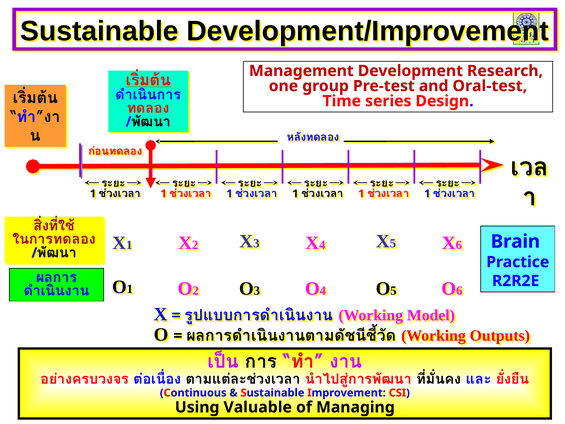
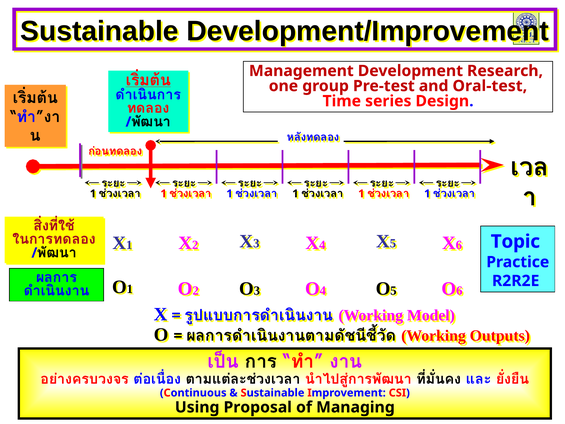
Brain: Brain -> Topic
Valuable: Valuable -> Proposal
